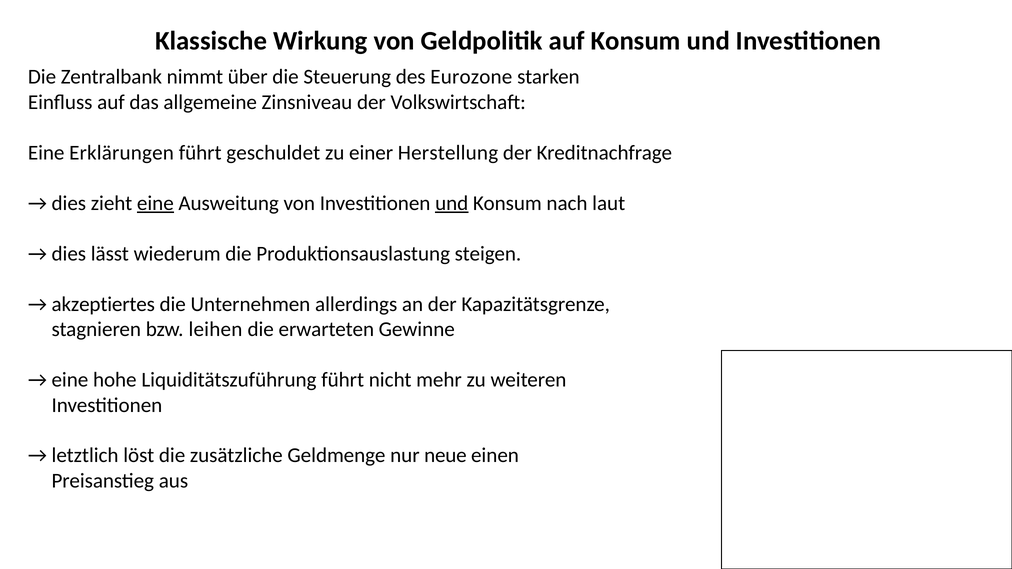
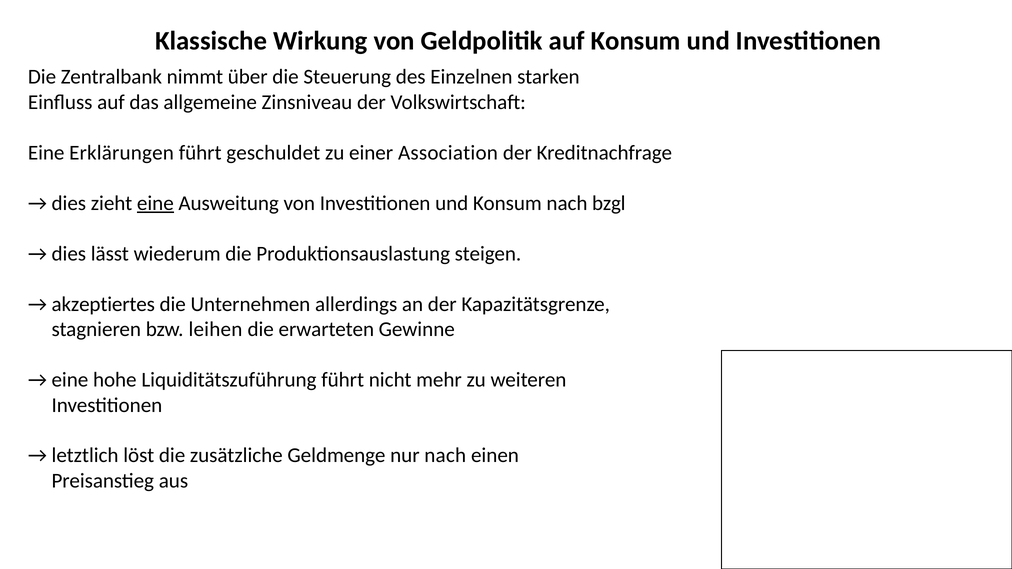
Eurozone: Eurozone -> Einzelnen
Herstellung: Herstellung -> Association
und at (452, 203) underline: present -> none
laut: laut -> bzgl
nur neue: neue -> nach
